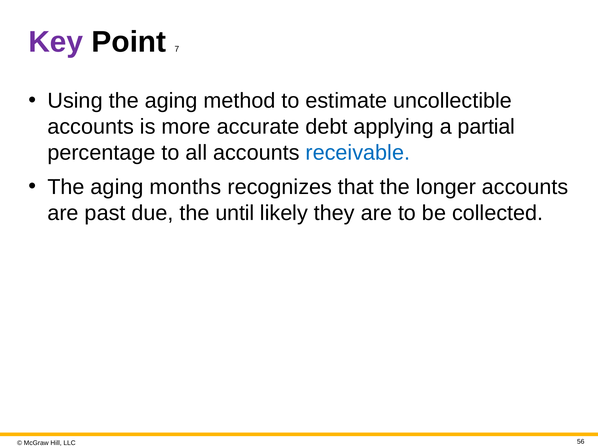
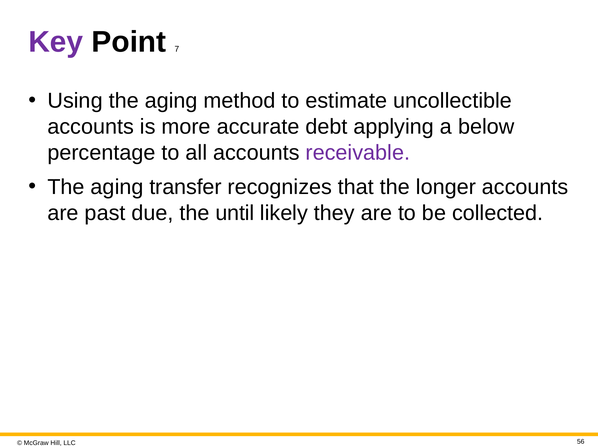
partial: partial -> below
receivable colour: blue -> purple
months: months -> transfer
